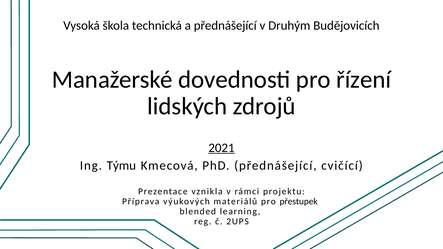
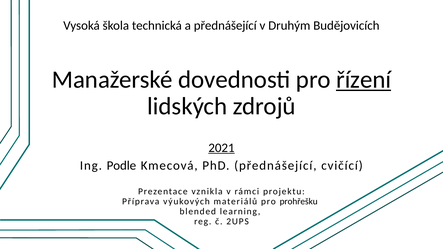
řízení underline: none -> present
Týmu: Týmu -> Podle
přestupek: přestupek -> prohřešku
